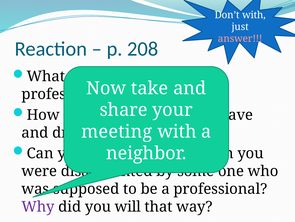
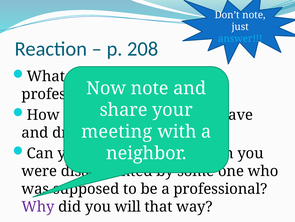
Don’t with: with -> note
answer colour: pink -> light blue
take at (150, 88): take -> note
